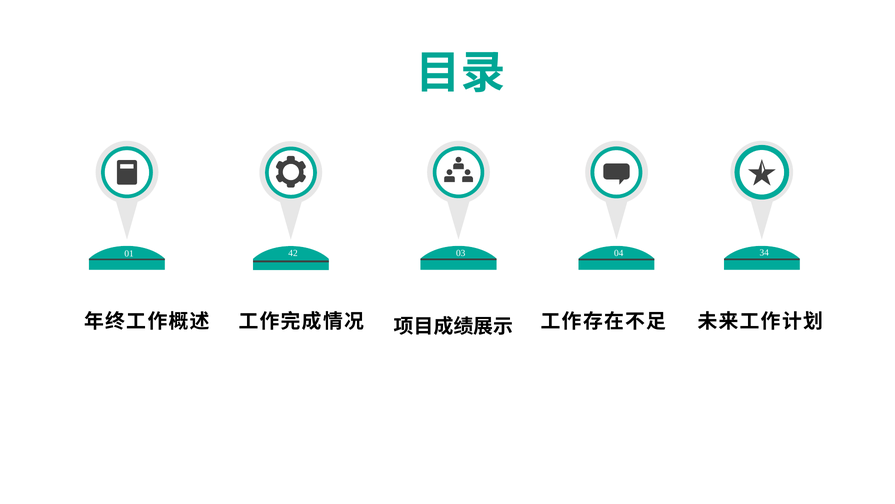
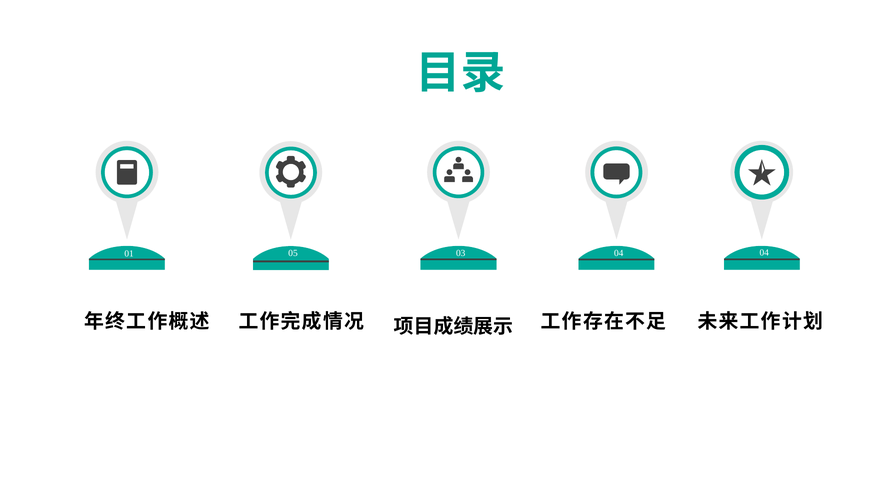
42: 42 -> 05
04 34: 34 -> 04
